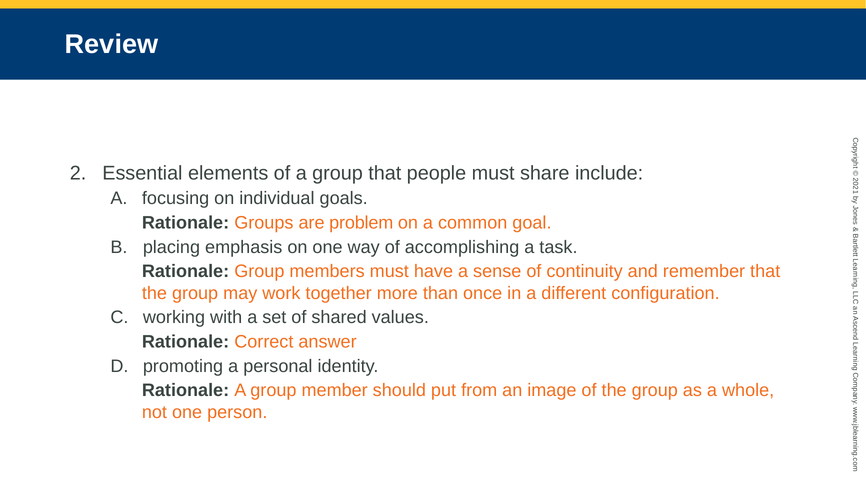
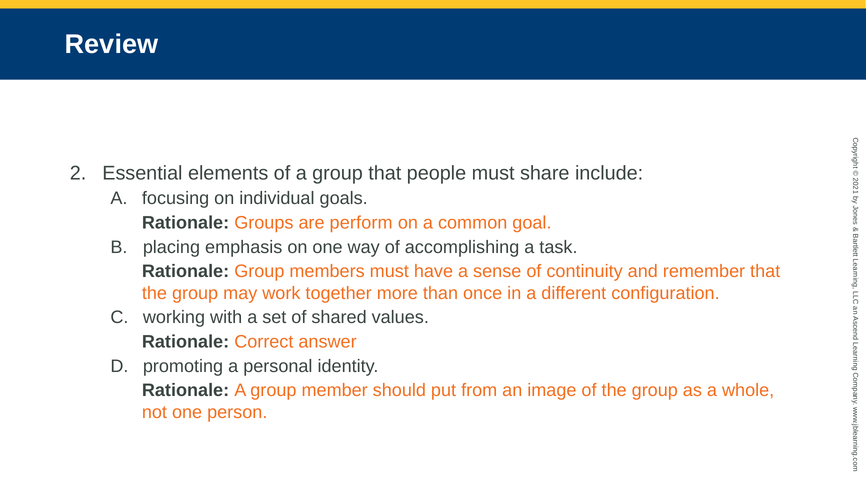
problem: problem -> perform
